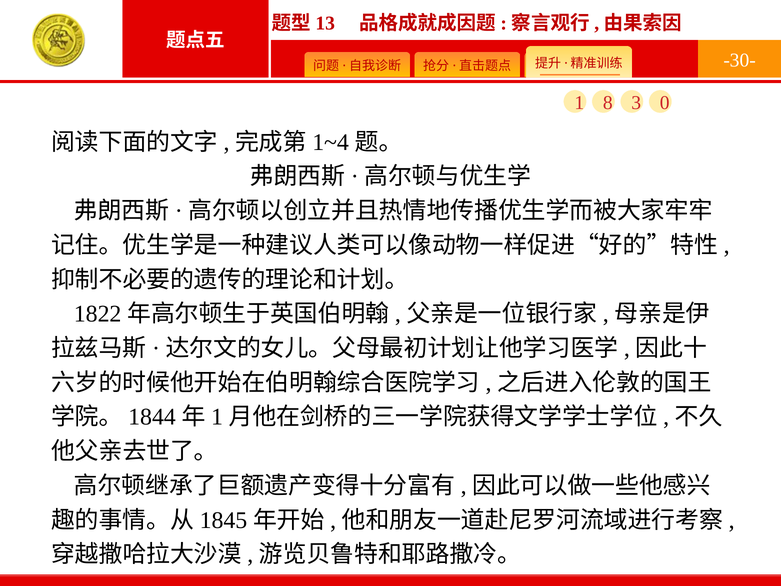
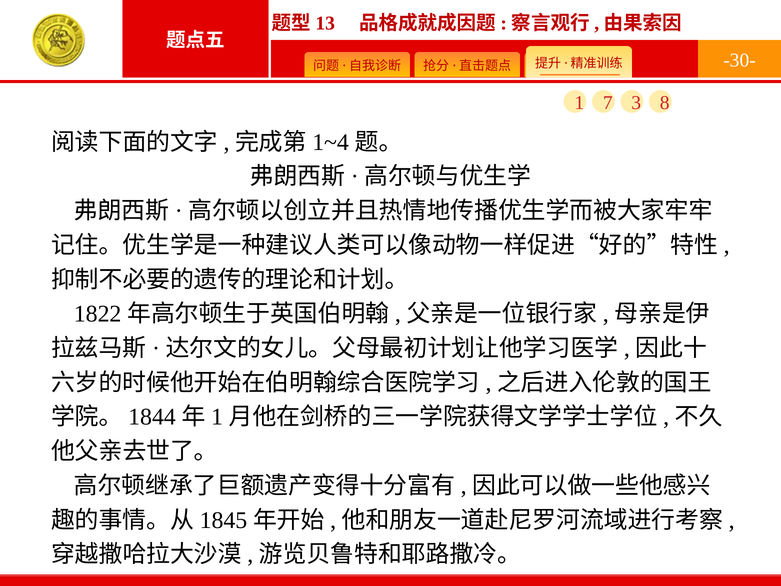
8: 8 -> 7
0: 0 -> 8
